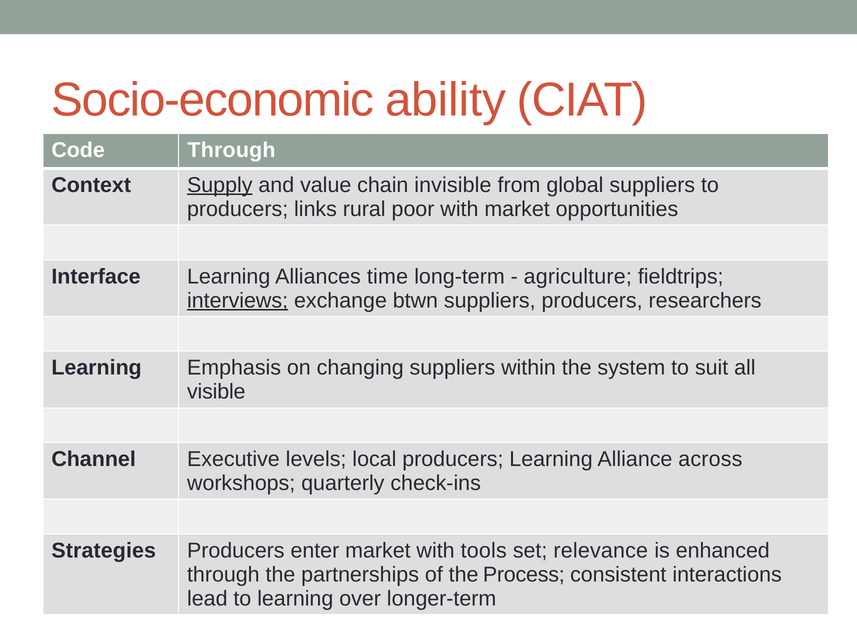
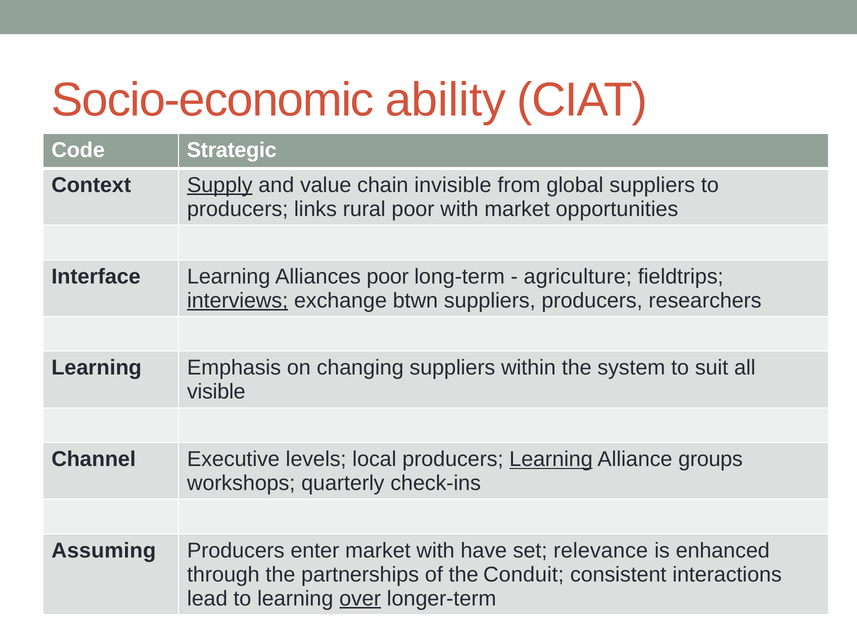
Code Through: Through -> Strategic
Alliances time: time -> poor
Learning at (551, 459) underline: none -> present
across: across -> groups
Strategies: Strategies -> Assuming
tools: tools -> have
Process: Process -> Conduit
over underline: none -> present
